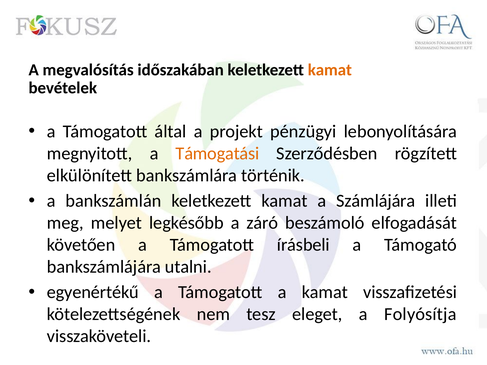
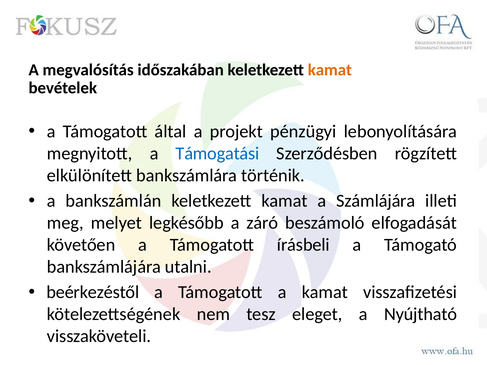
Támogatási colour: orange -> blue
egyenértékű: egyenértékű -> beérkezéstől
Folyósítja: Folyósítja -> Nyújtható
